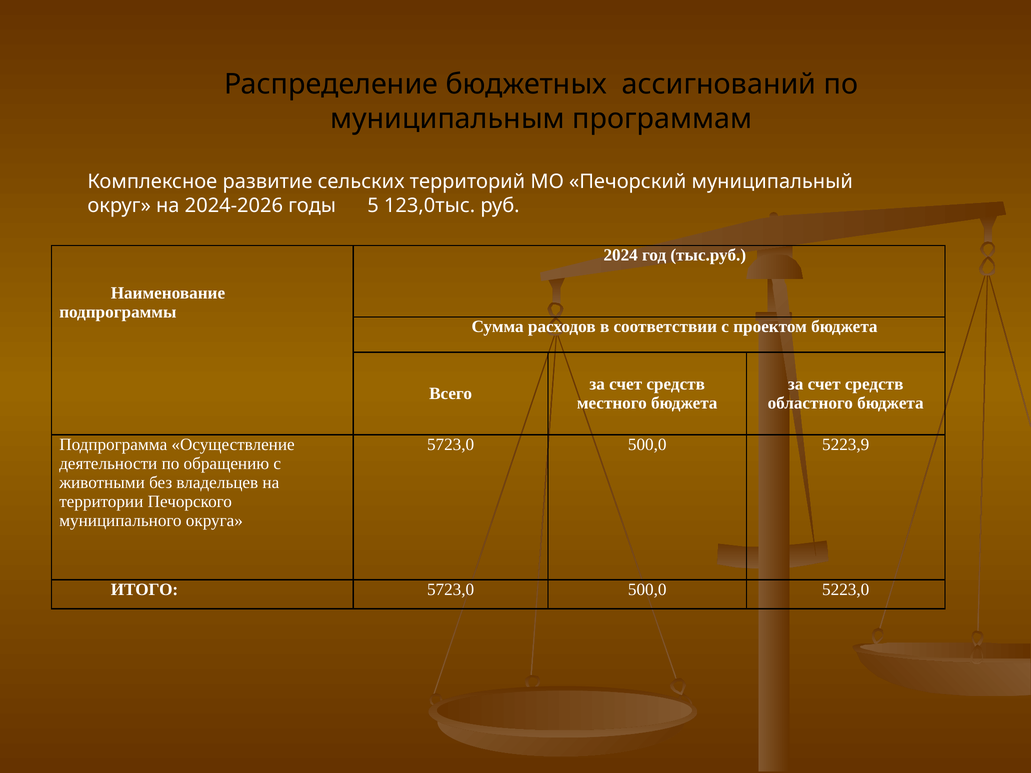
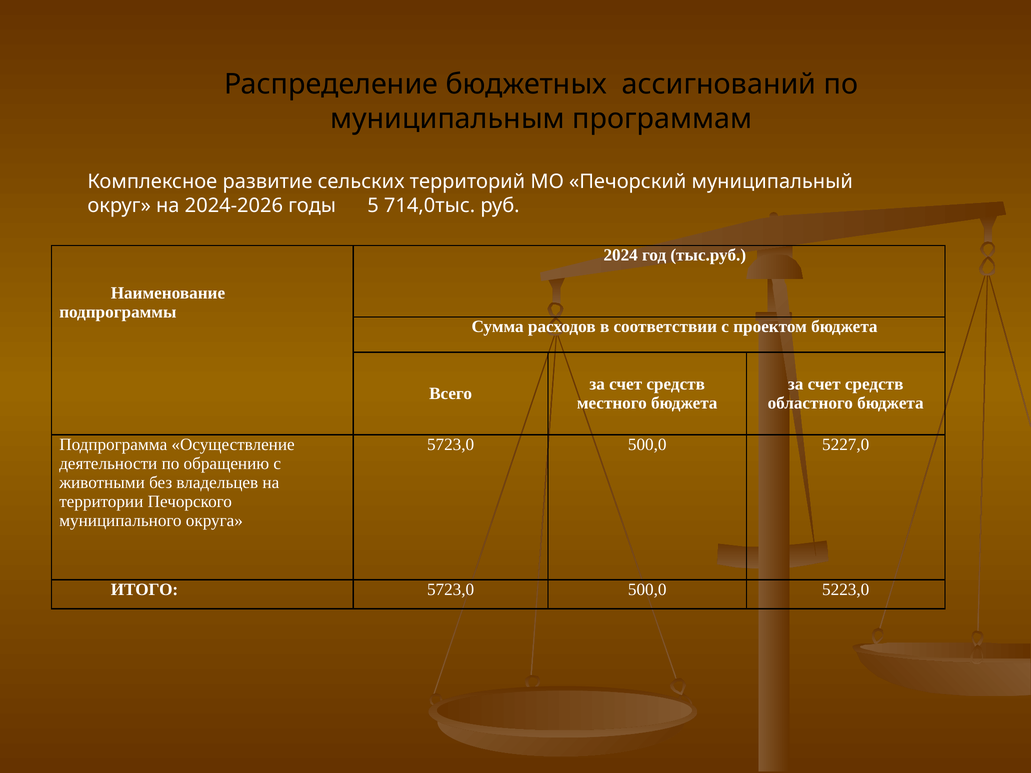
123,0тыс: 123,0тыс -> 714,0тыс
5223,9: 5223,9 -> 5227,0
